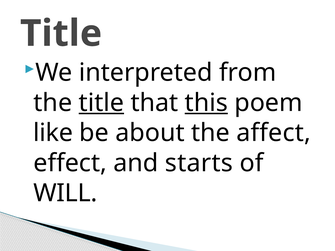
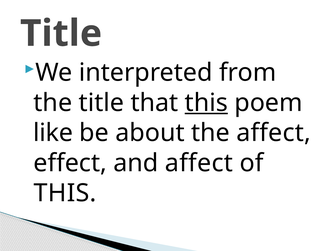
title at (101, 103) underline: present -> none
and starts: starts -> affect
WILL at (65, 193): WILL -> THIS
